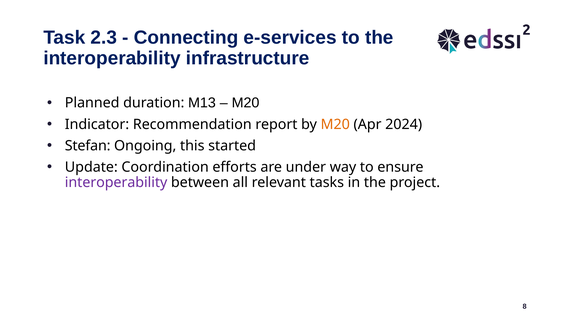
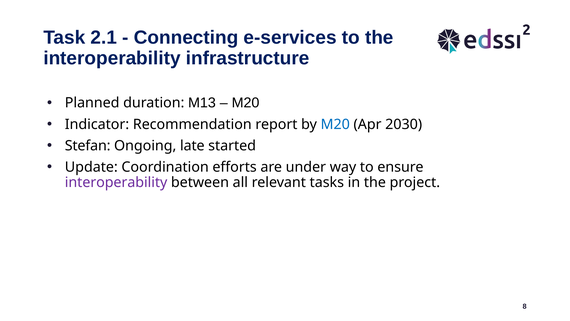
2.3: 2.3 -> 2.1
M20 at (335, 124) colour: orange -> blue
2024: 2024 -> 2030
this: this -> late
